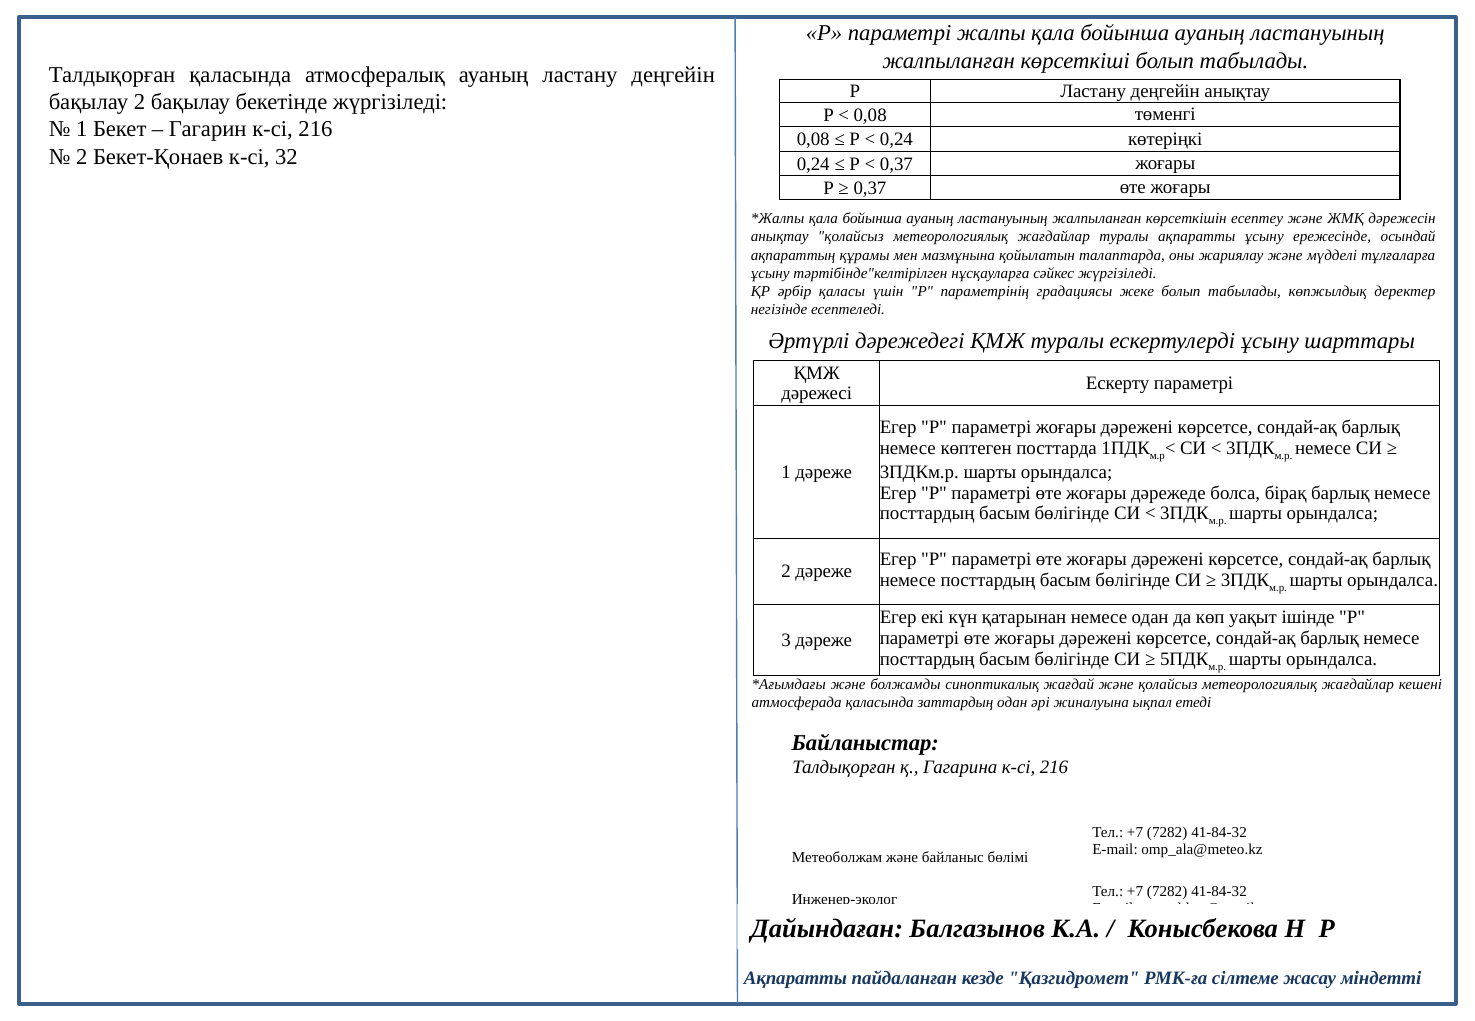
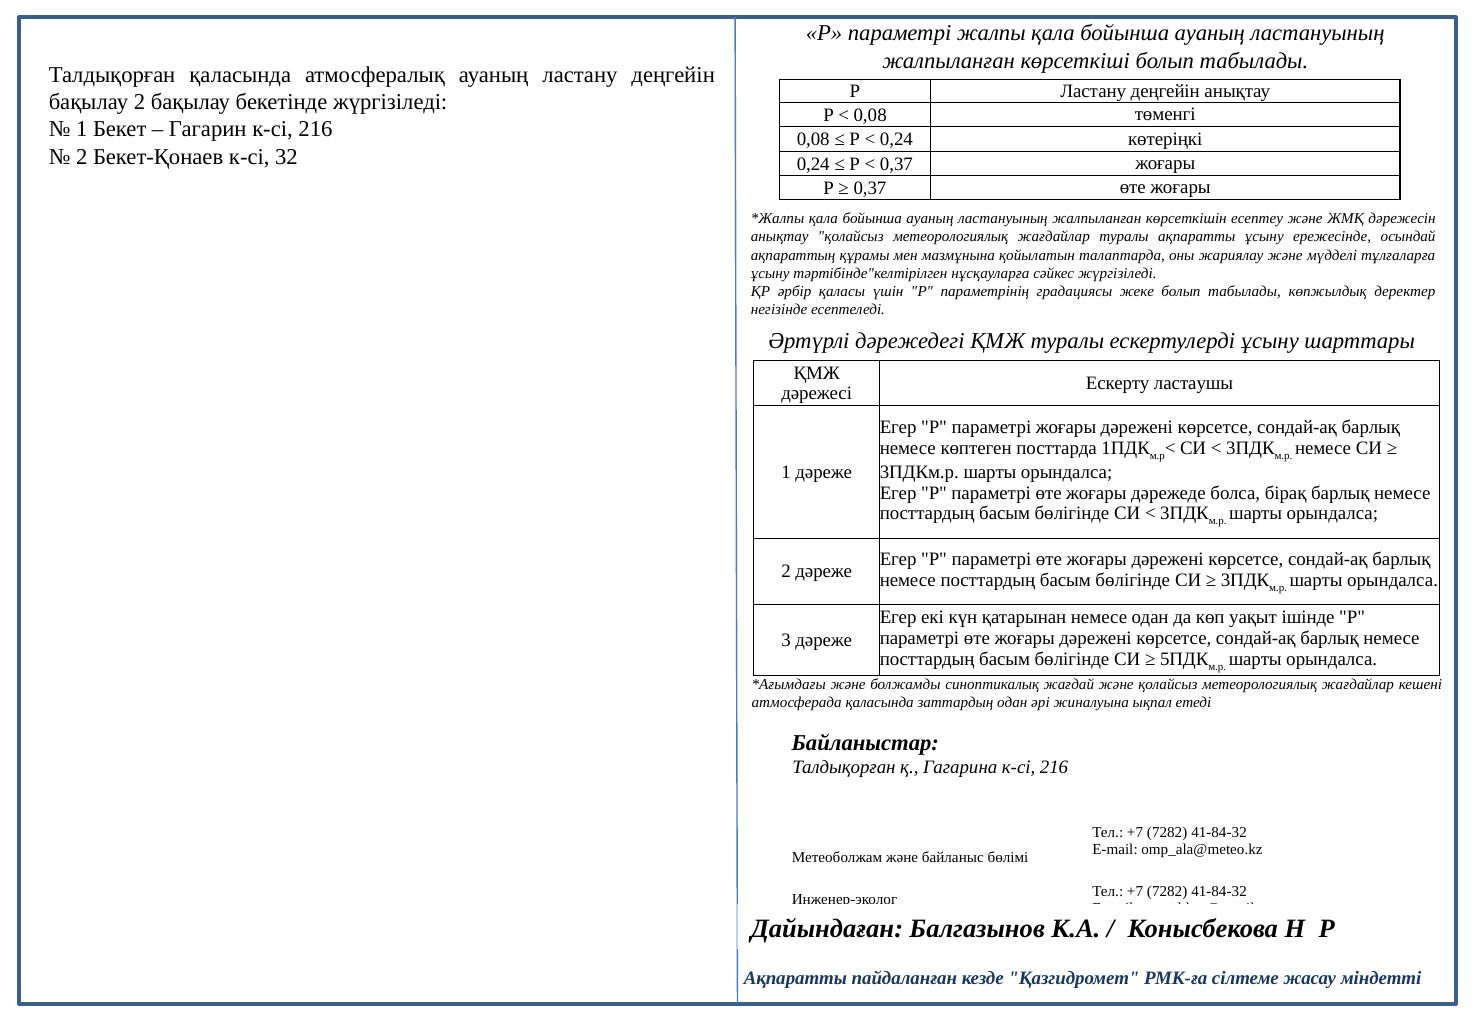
Ескерту параметрі: параметрі -> ластаушы
